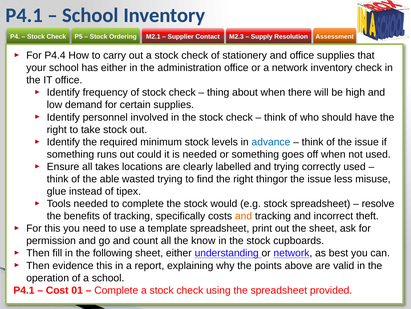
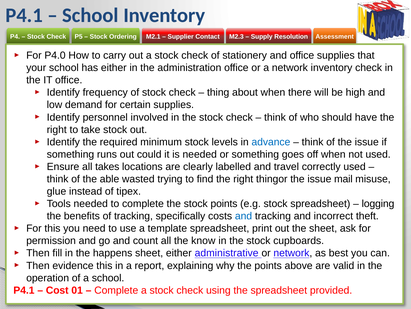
P4.4: P4.4 -> P4.0
and trying: trying -> travel
less: less -> mail
stock would: would -> points
resolve: resolve -> logging
and at (244, 216) colour: orange -> blue
following: following -> happens
understanding: understanding -> administrative
